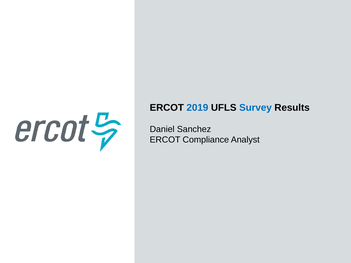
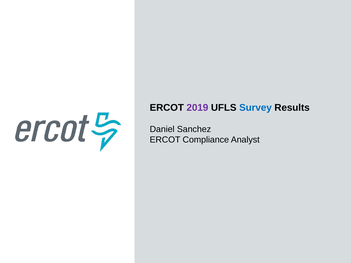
2019 colour: blue -> purple
